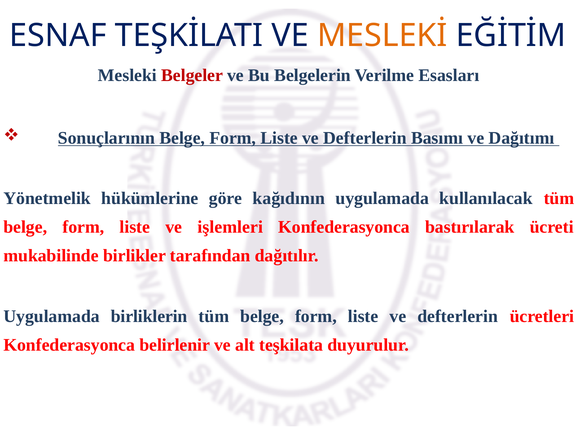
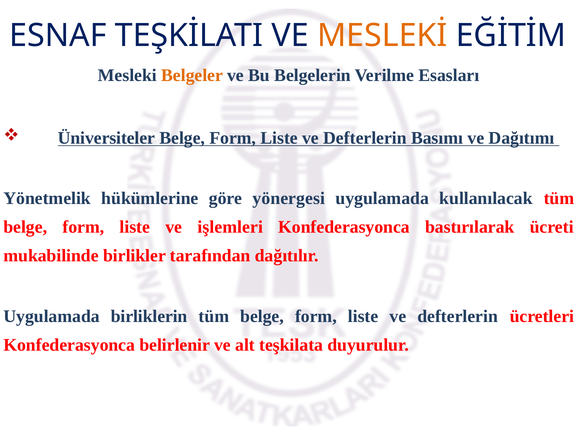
Belgeler colour: red -> orange
Sonuçlarının: Sonuçlarının -> Üniversiteler
kağıdının: kağıdının -> yönergesi
